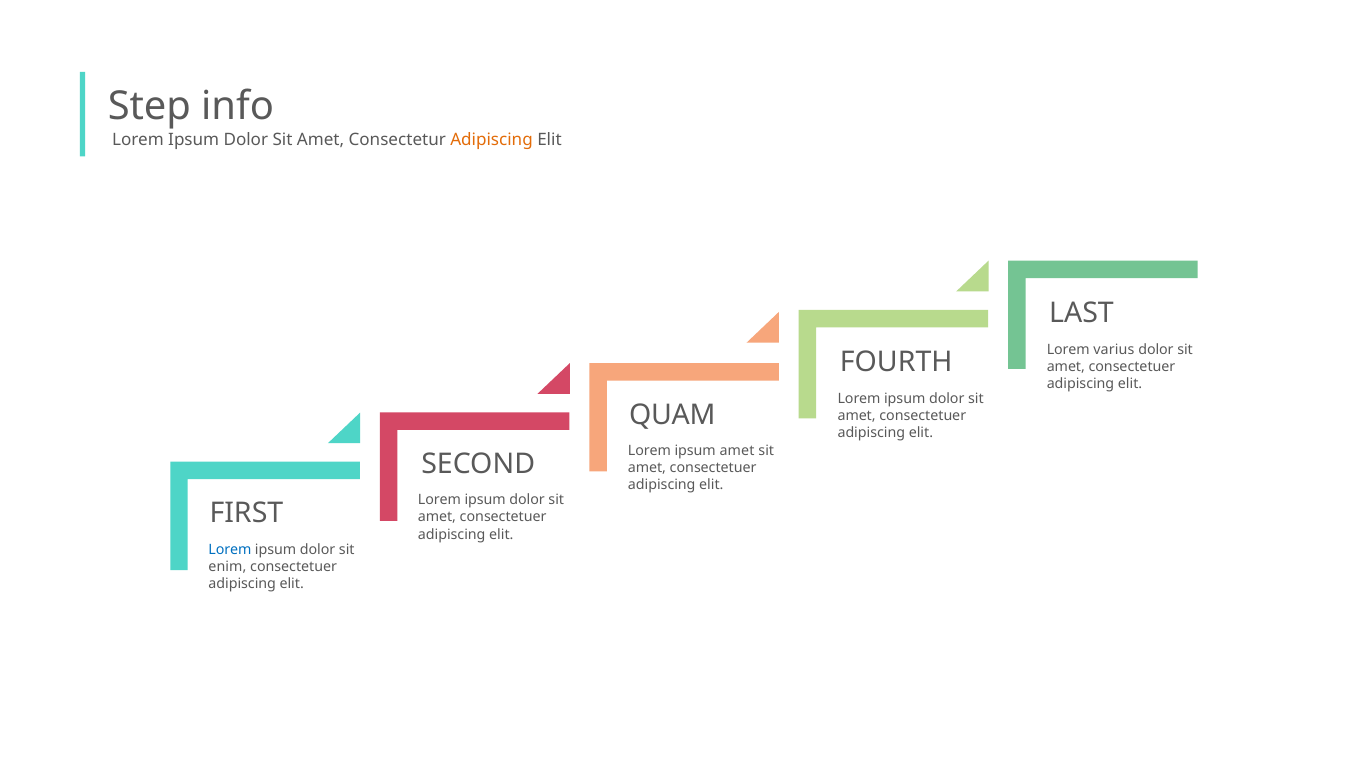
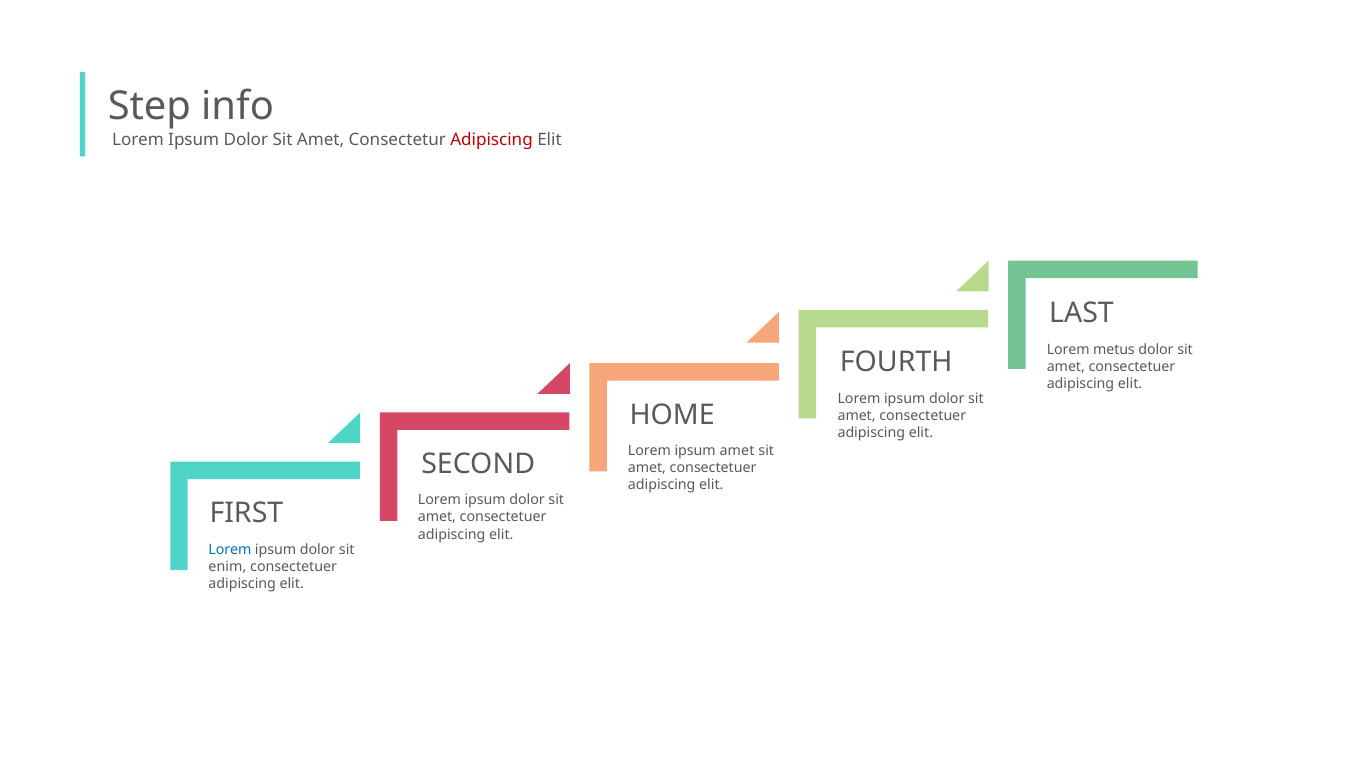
Adipiscing at (492, 140) colour: orange -> red
varius: varius -> metus
QUAM: QUAM -> HOME
